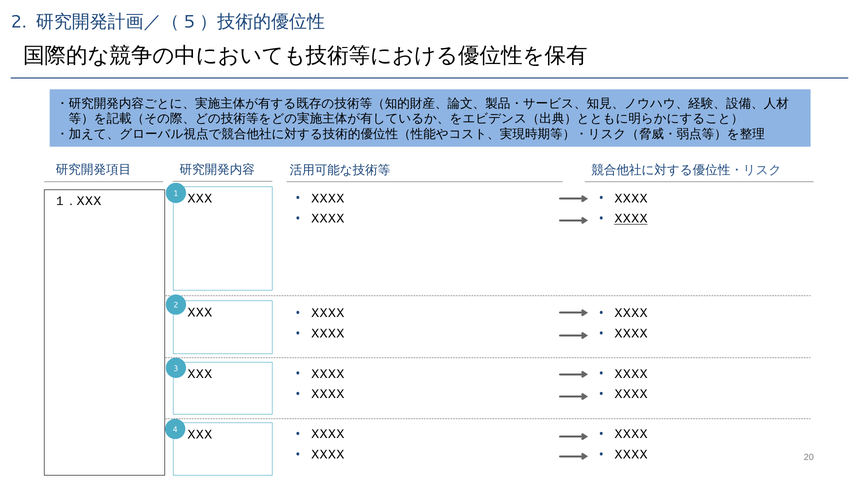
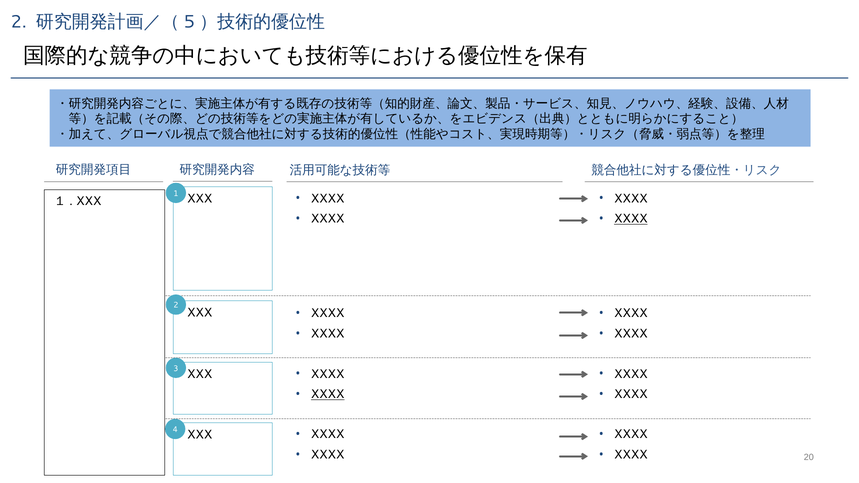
XXXX at (328, 394) underline: none -> present
